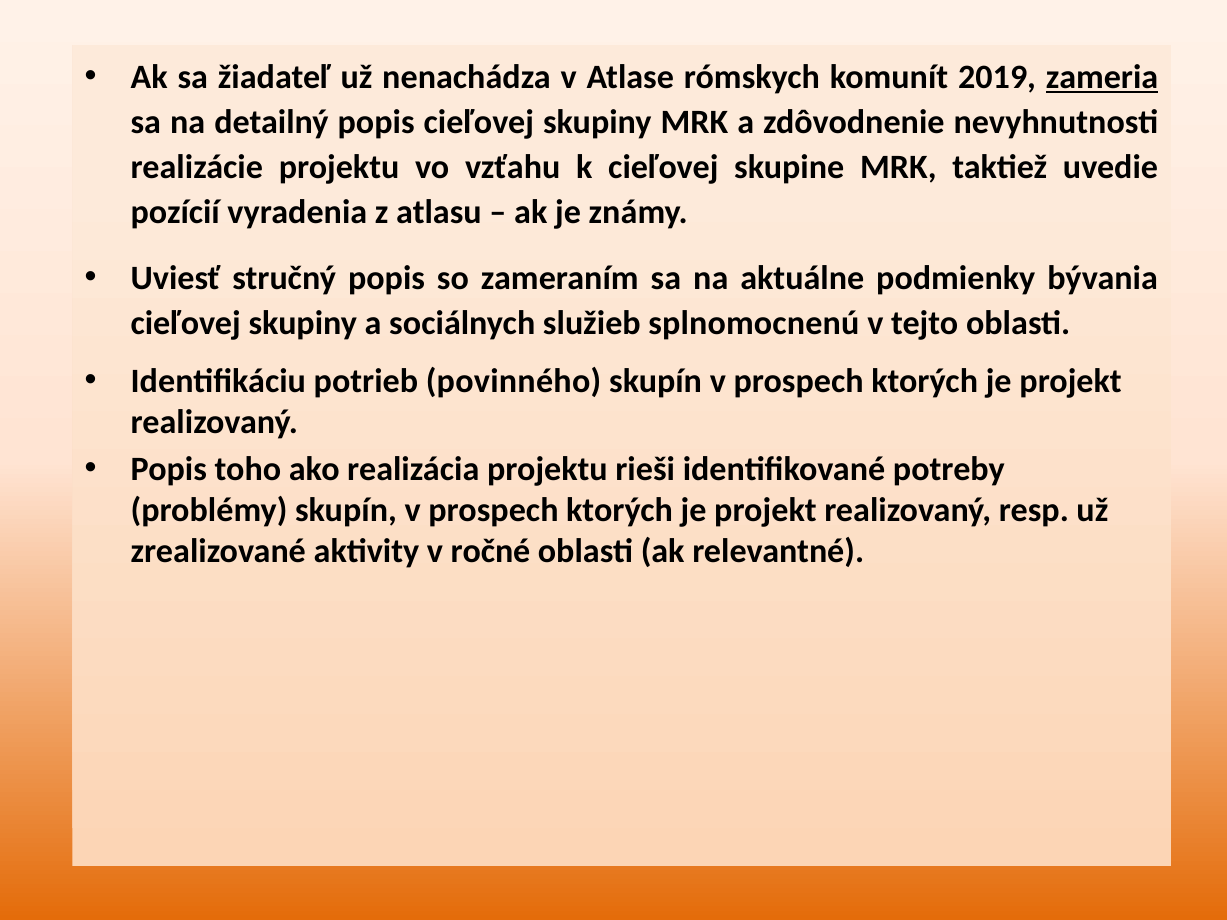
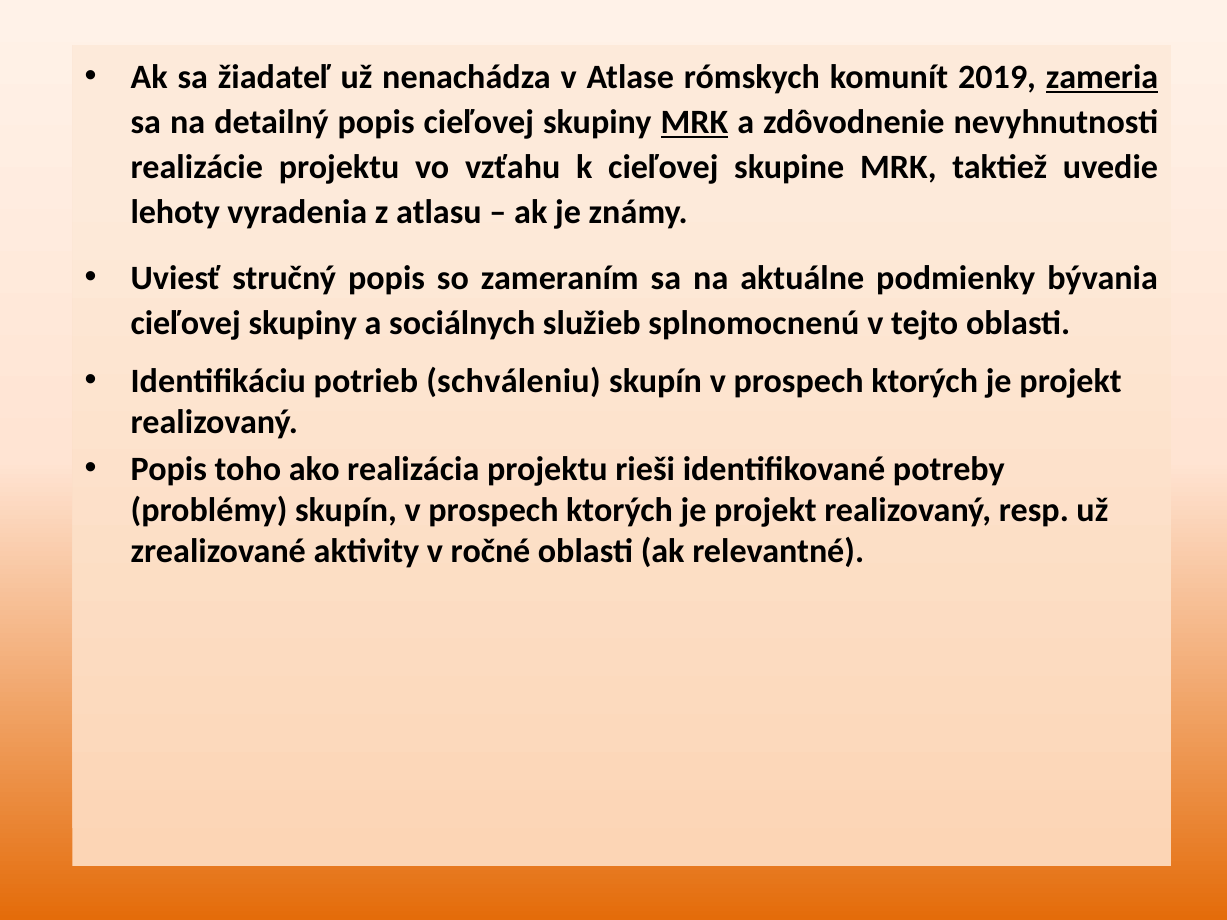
MRK at (694, 123) underline: none -> present
pozícií: pozícií -> lehoty
povinného: povinného -> schváleniu
